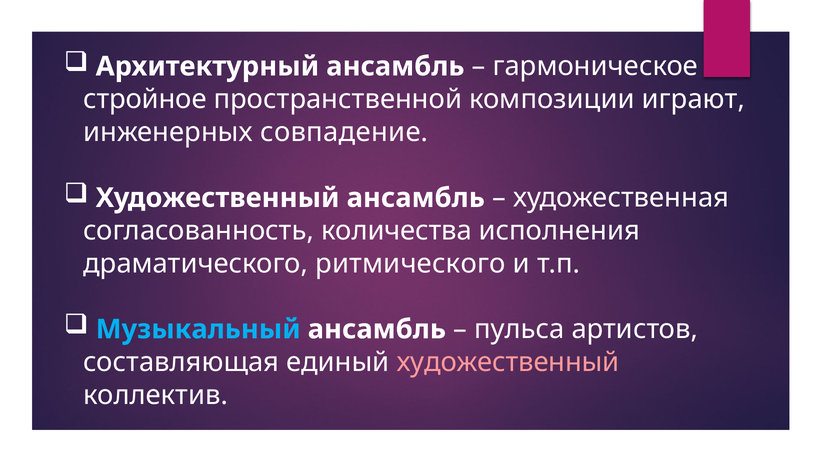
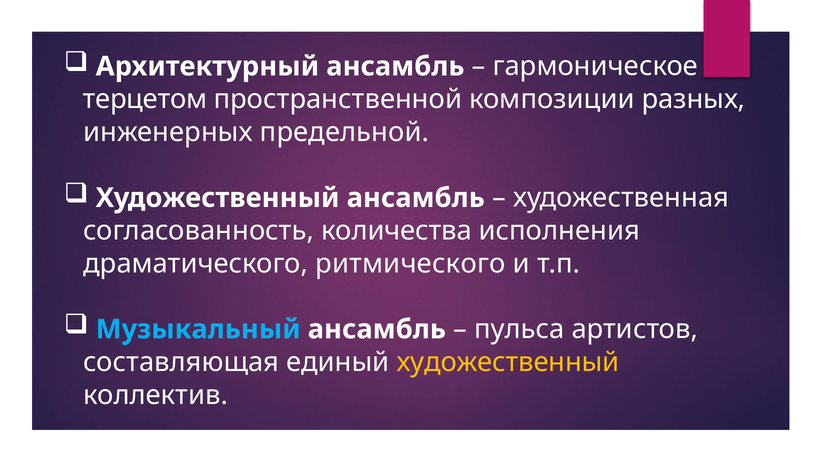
стройное: стройное -> терцетом
играют: играют -> разных
совпадение: совпадение -> предельной
художественный at (508, 362) colour: pink -> yellow
